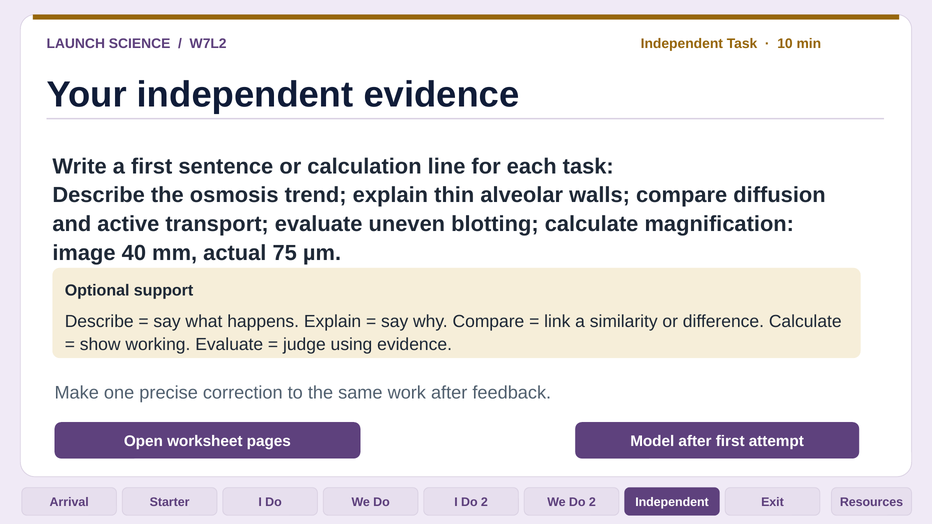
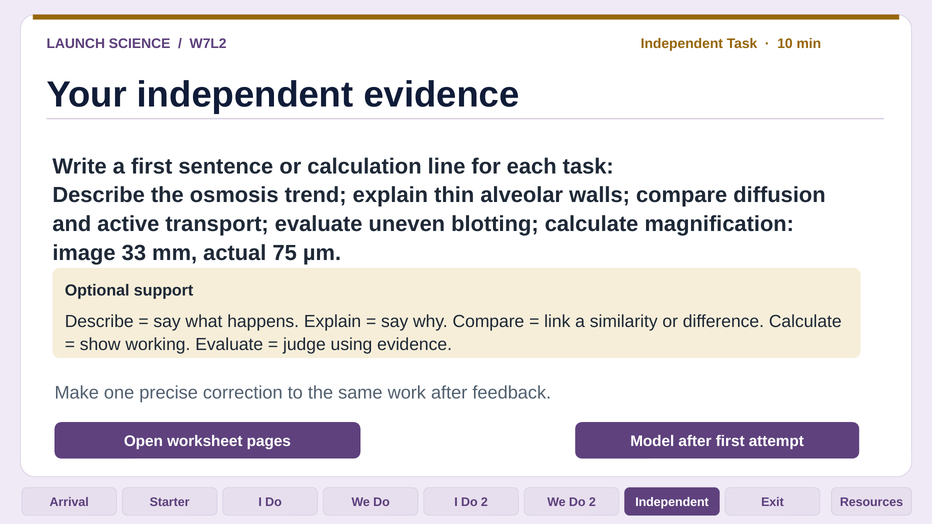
40: 40 -> 33
